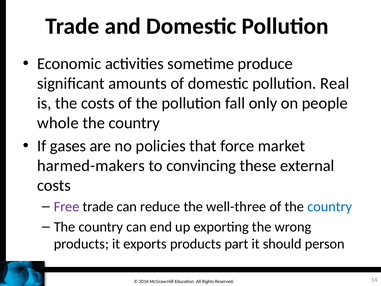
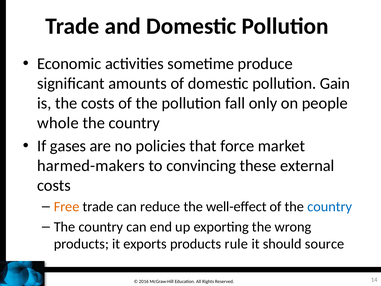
Real: Real -> Gain
Free colour: purple -> orange
well-three: well-three -> well-effect
part: part -> rule
person: person -> source
